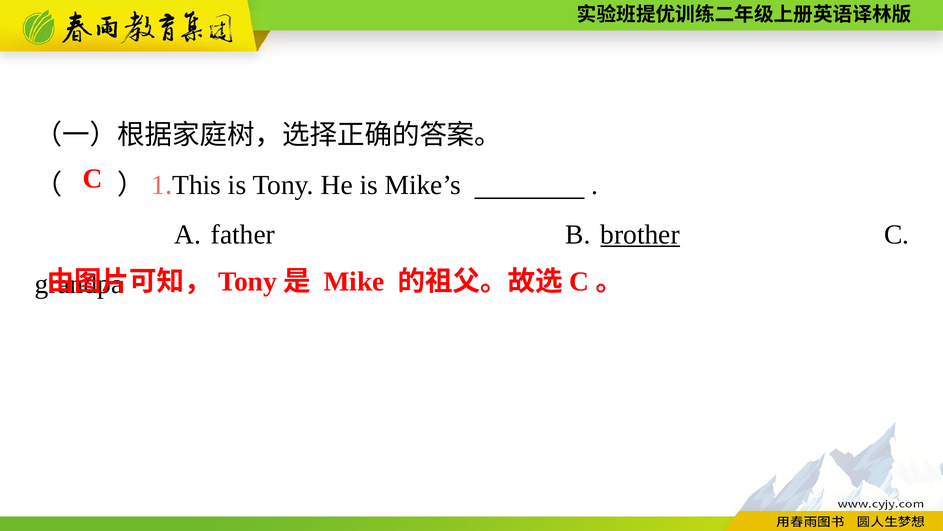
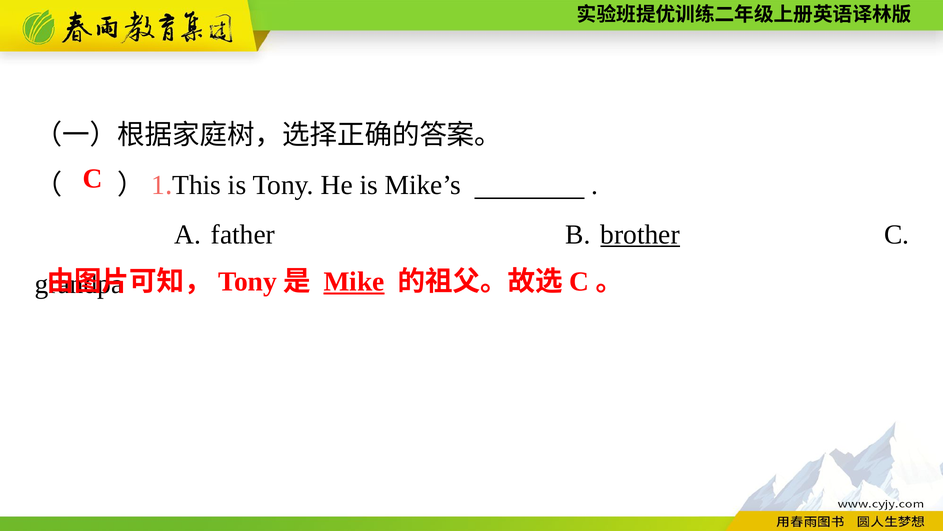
Mike underline: none -> present
